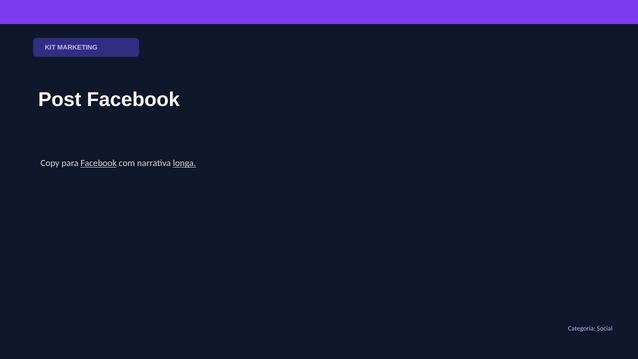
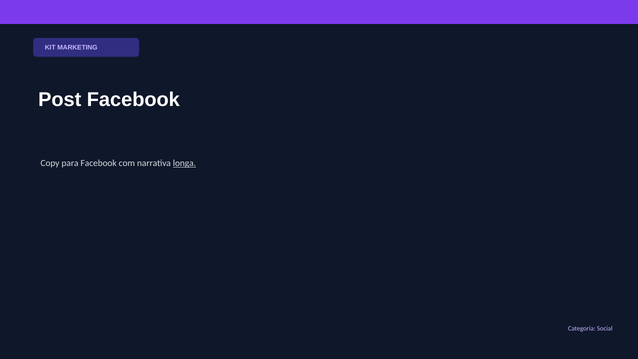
Facebook at (99, 163) underline: present -> none
